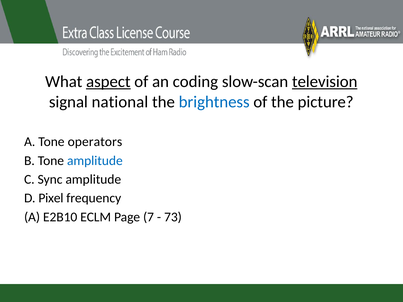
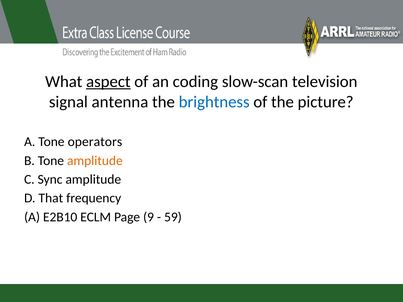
television underline: present -> none
national: national -> antenna
amplitude at (95, 161) colour: blue -> orange
Pixel: Pixel -> That
7: 7 -> 9
73: 73 -> 59
